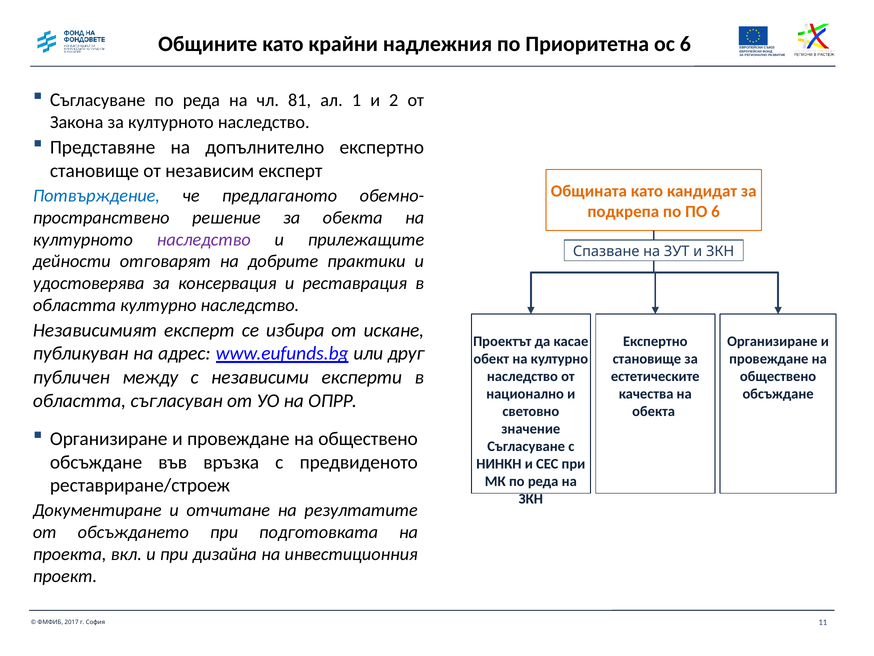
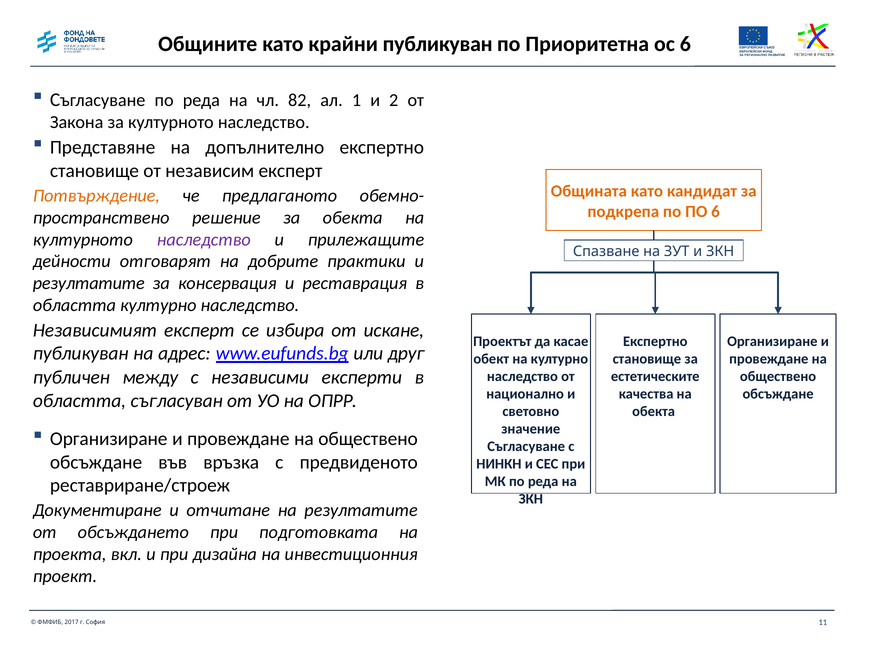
крайни надлежния: надлежния -> публикуван
81: 81 -> 82
Потвърждение colour: blue -> orange
удостоверява at (89, 283): удостоверява -> резултатите
